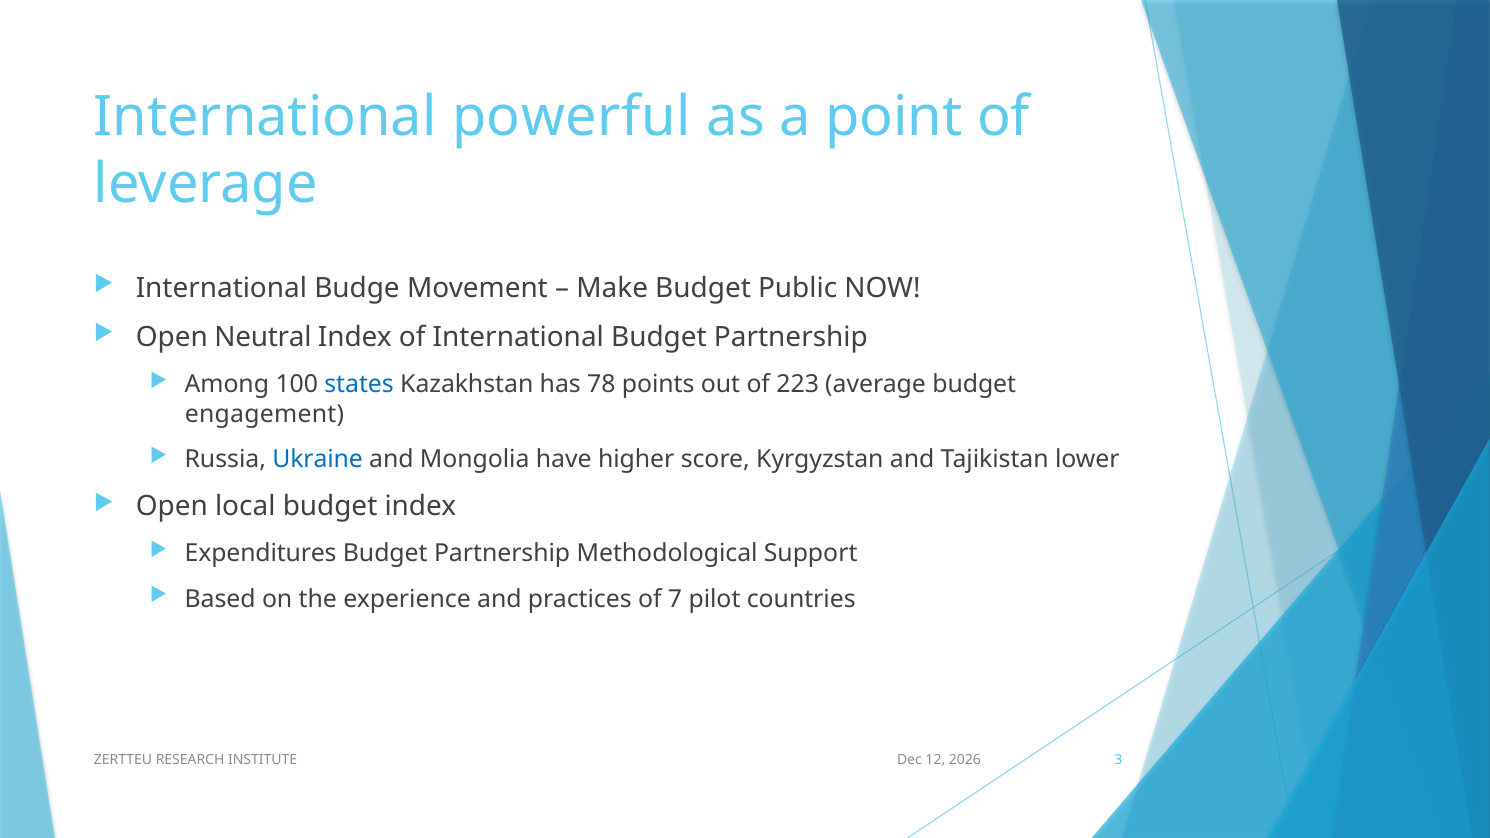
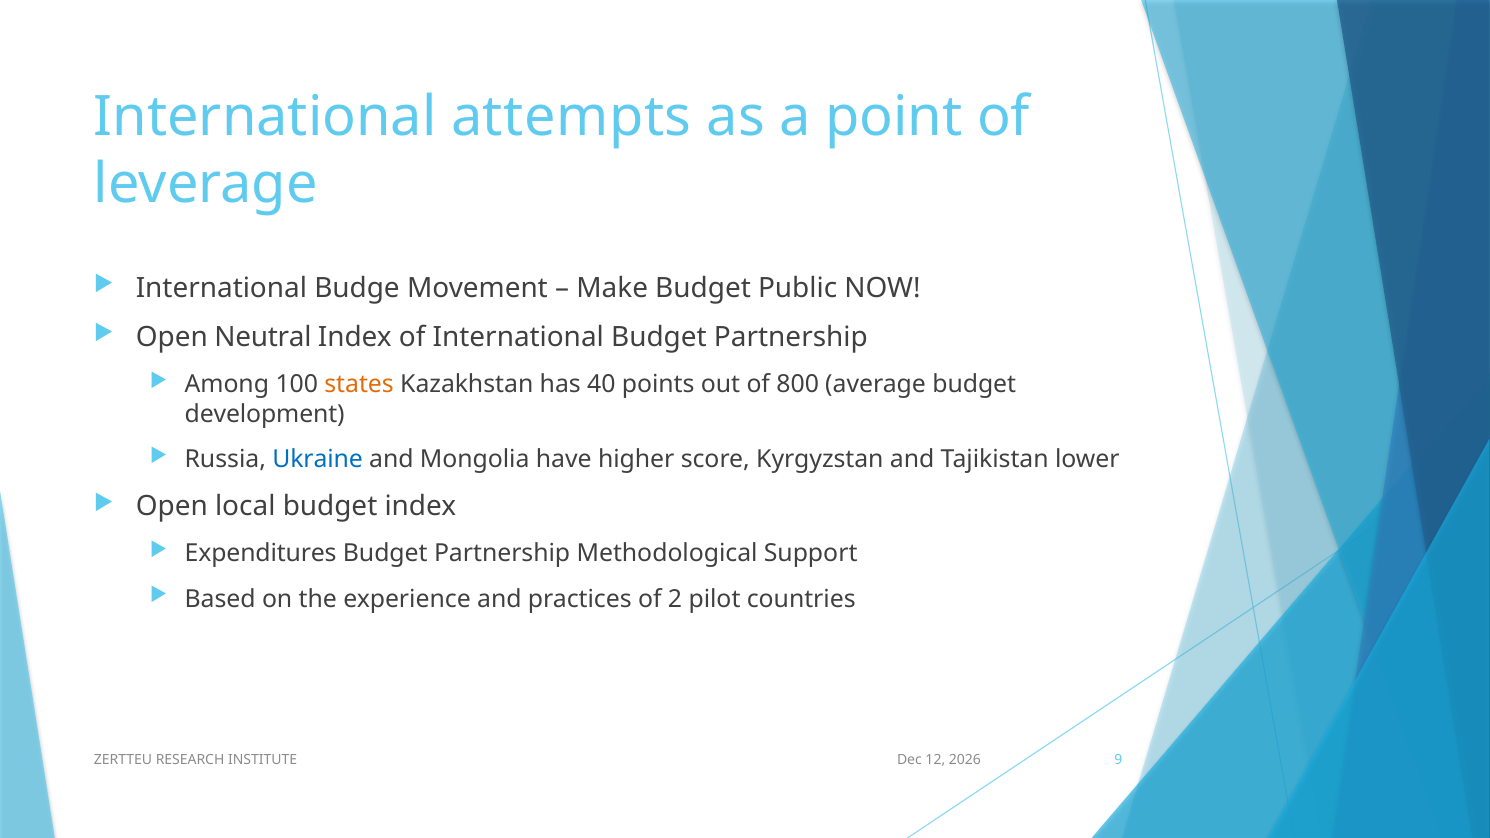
powerful: powerful -> attempts
states colour: blue -> orange
78: 78 -> 40
223: 223 -> 800
engagement: engagement -> development
7: 7 -> 2
3: 3 -> 9
